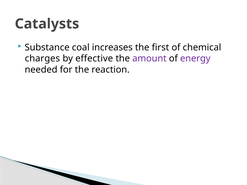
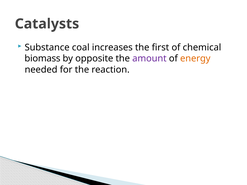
charges: charges -> biomass
effective: effective -> opposite
energy colour: purple -> orange
